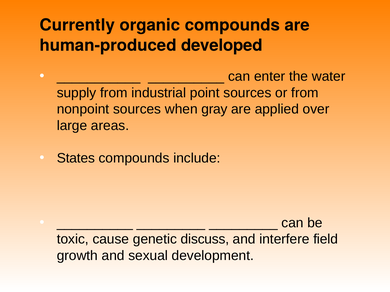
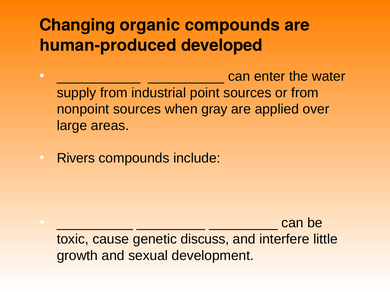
Currently: Currently -> Changing
States: States -> Rivers
field: field -> little
